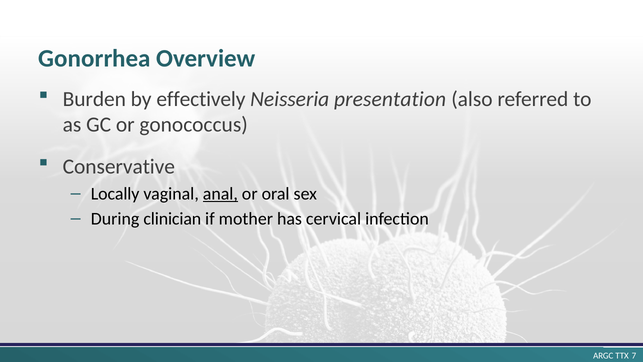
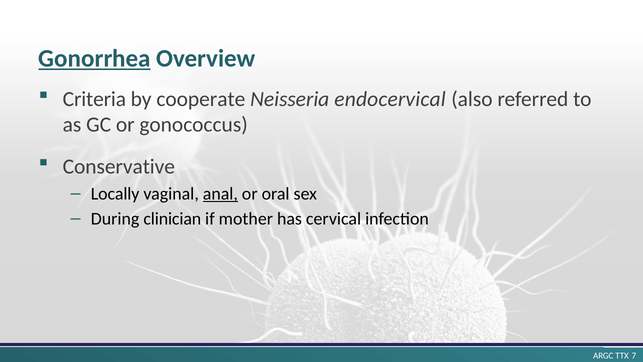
Gonorrhea underline: none -> present
Burden: Burden -> Criteria
effectively: effectively -> cooperate
presentation: presentation -> endocervical
